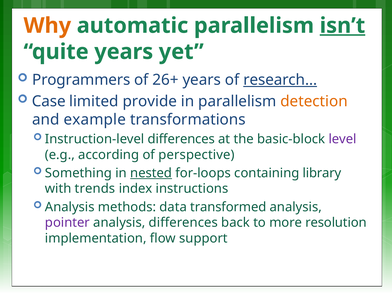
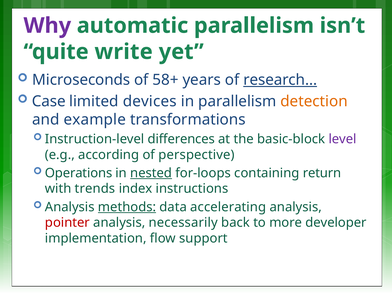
Why colour: orange -> purple
isn’t underline: present -> none
quite years: years -> write
Programmers: Programmers -> Microseconds
26+: 26+ -> 58+
provide: provide -> devices
Something: Something -> Operations
library: library -> return
methods underline: none -> present
transformed: transformed -> accelerating
pointer colour: purple -> red
analysis differences: differences -> necessarily
resolution: resolution -> developer
